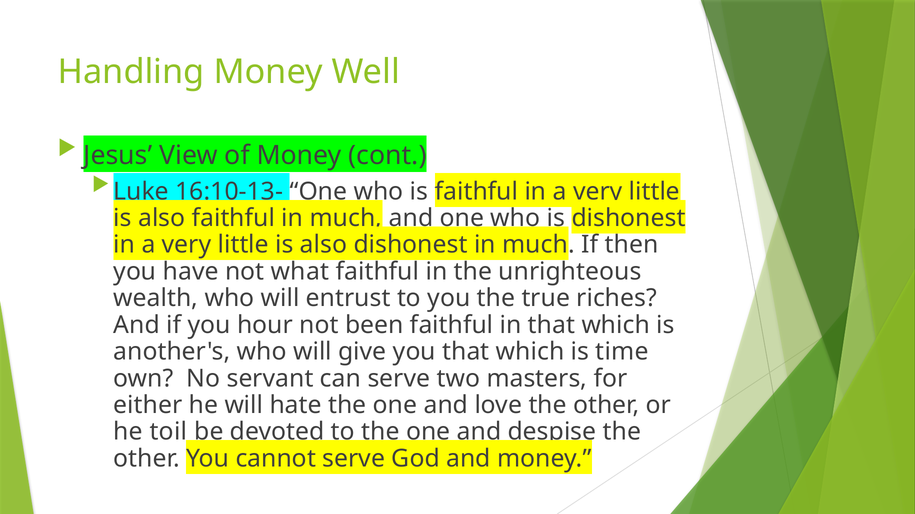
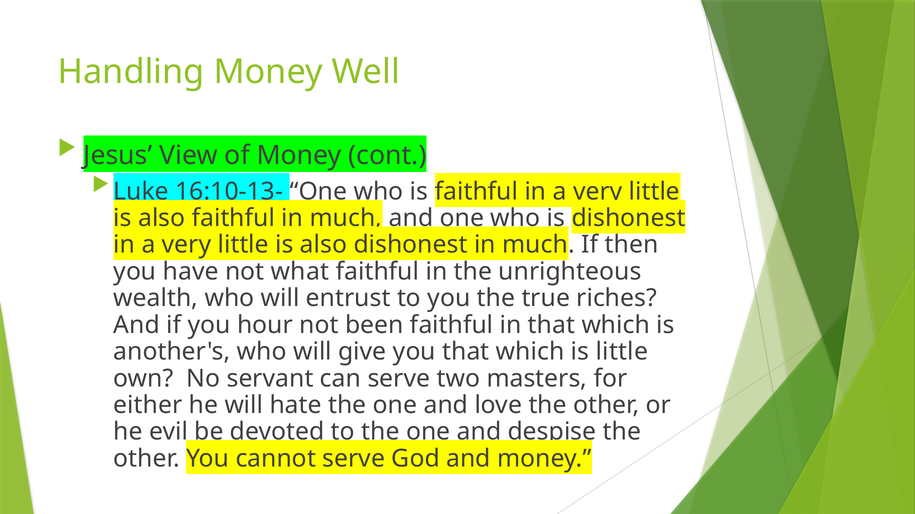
is time: time -> little
toil: toil -> evil
